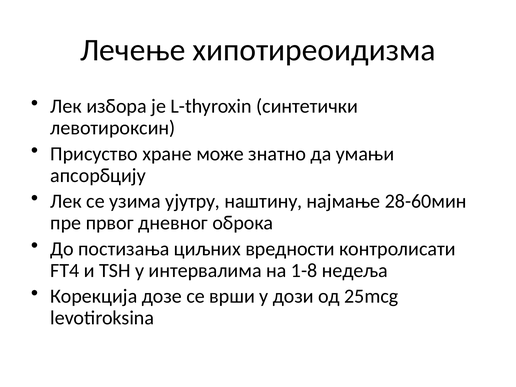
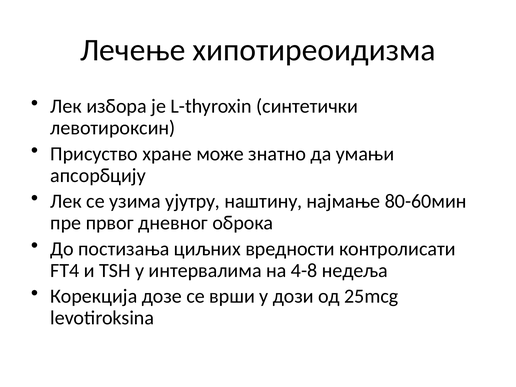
28-60мин: 28-60мин -> 80-60мин
1-8: 1-8 -> 4-8
